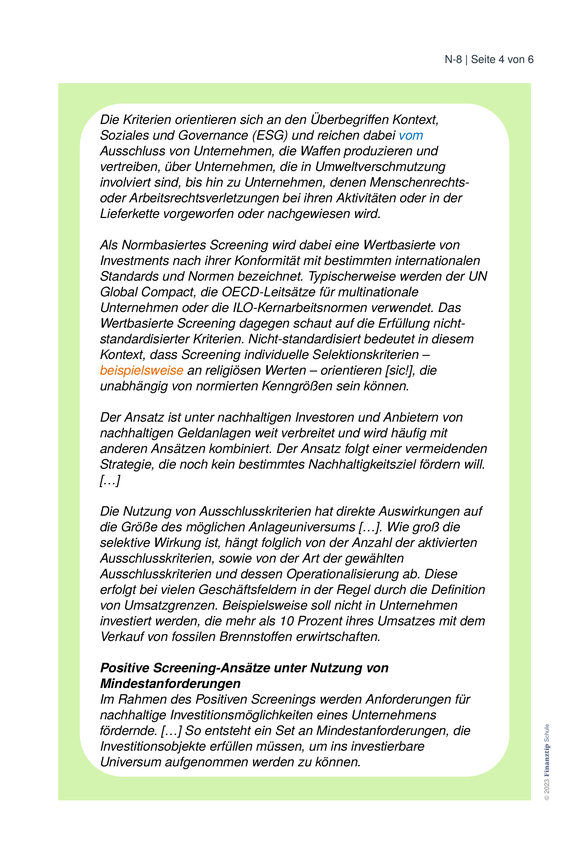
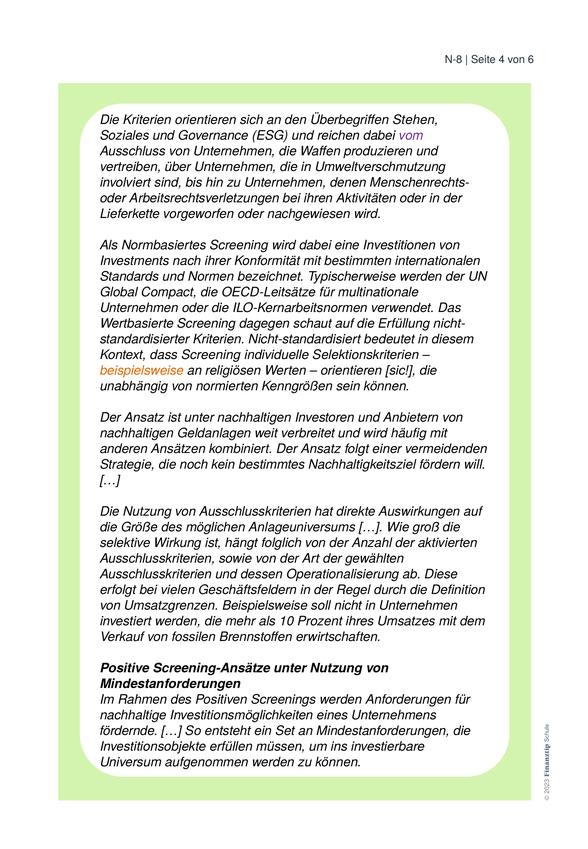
Überbegriffen Kontext: Kontext -> Stehen
vom colour: blue -> purple
eine Wertbasierte: Wertbasierte -> Investitionen
